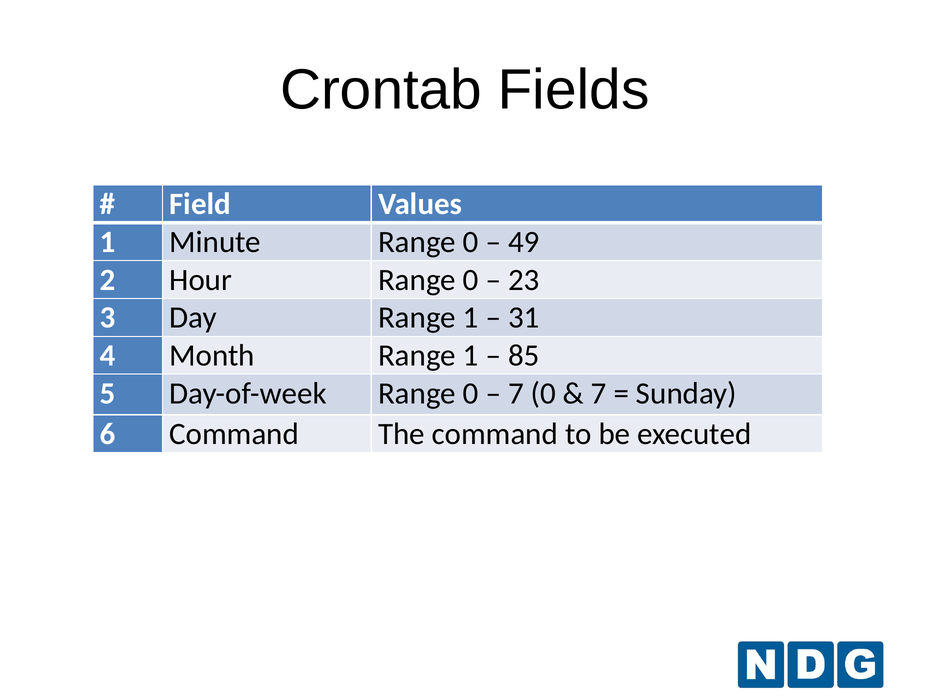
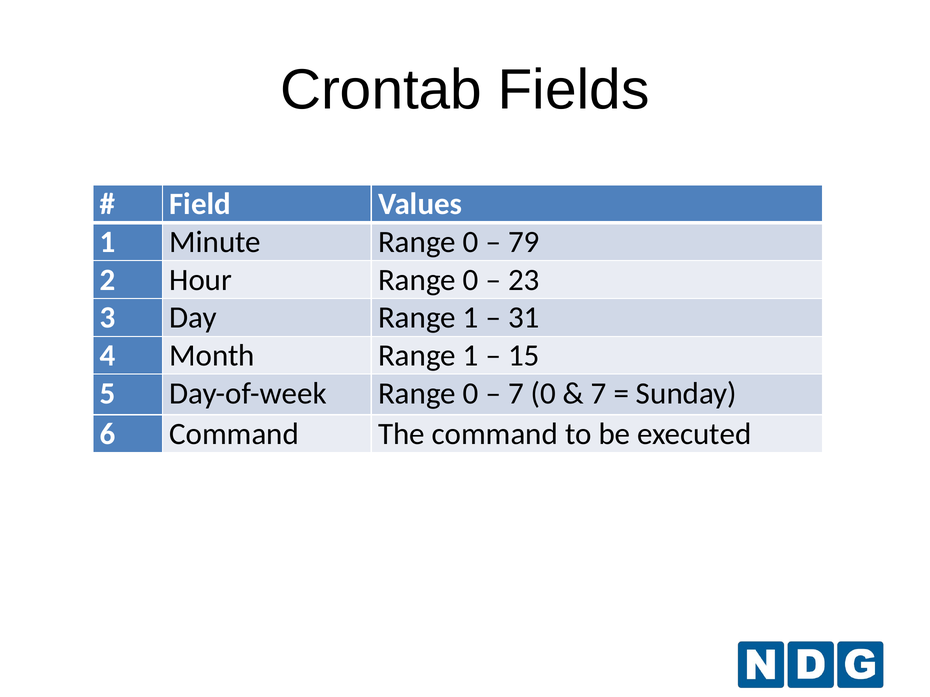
49: 49 -> 79
85: 85 -> 15
